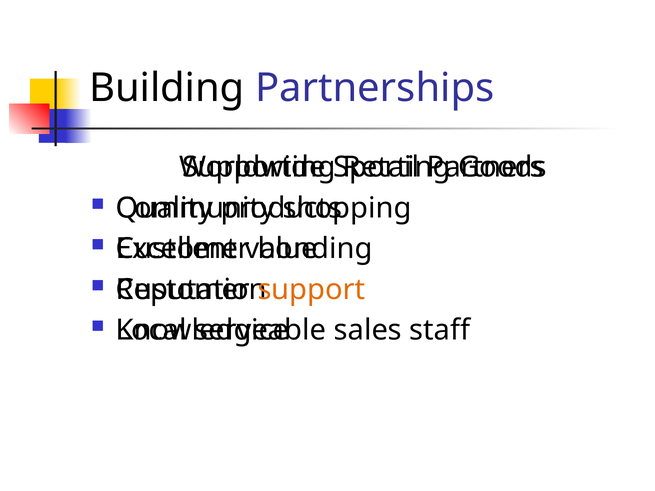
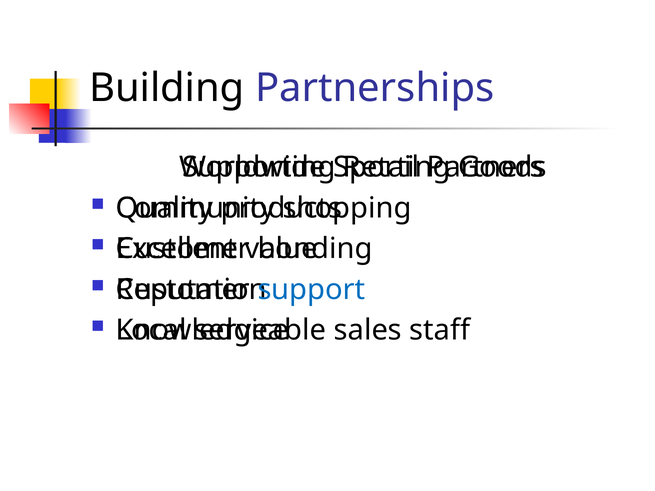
support colour: orange -> blue
